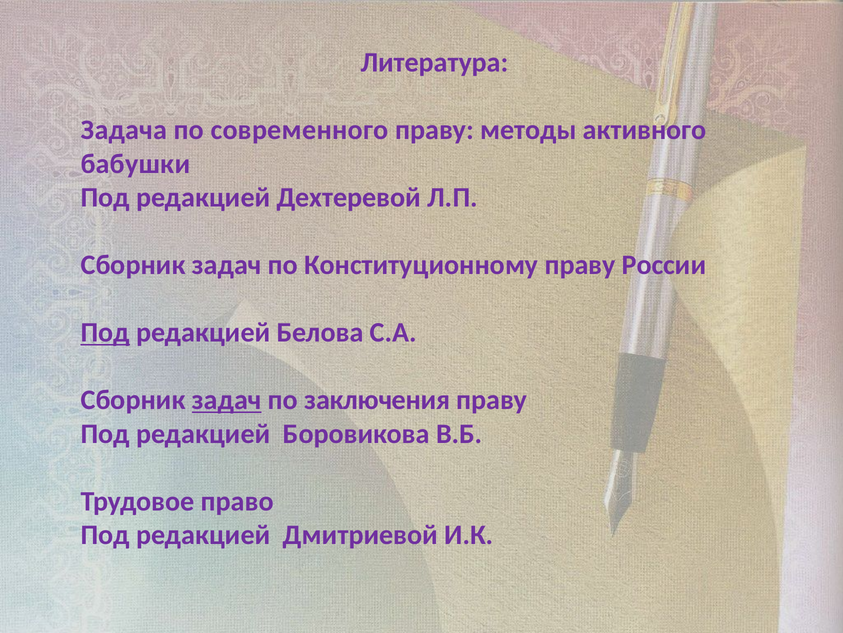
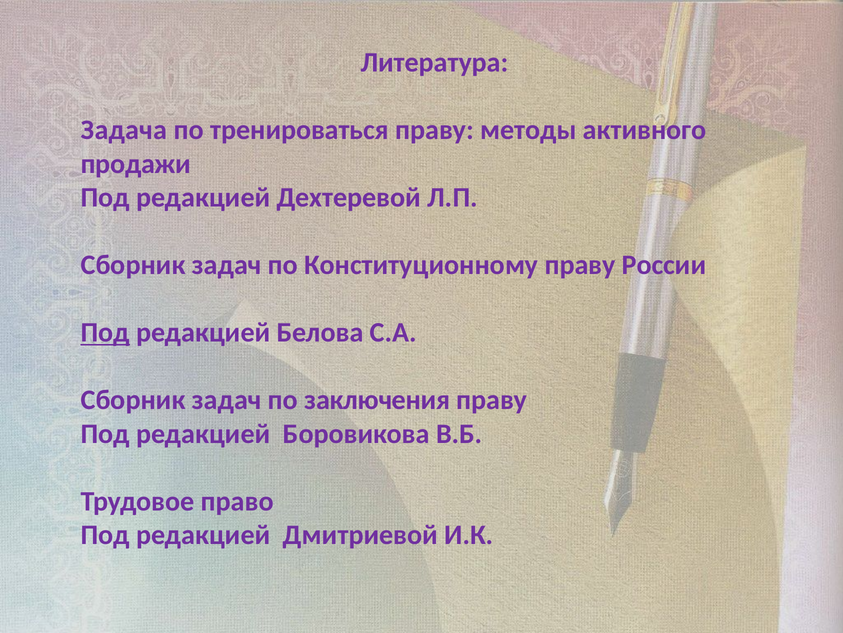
современного: современного -> тренироваться
бабушки: бабушки -> продажи
задач at (227, 400) underline: present -> none
